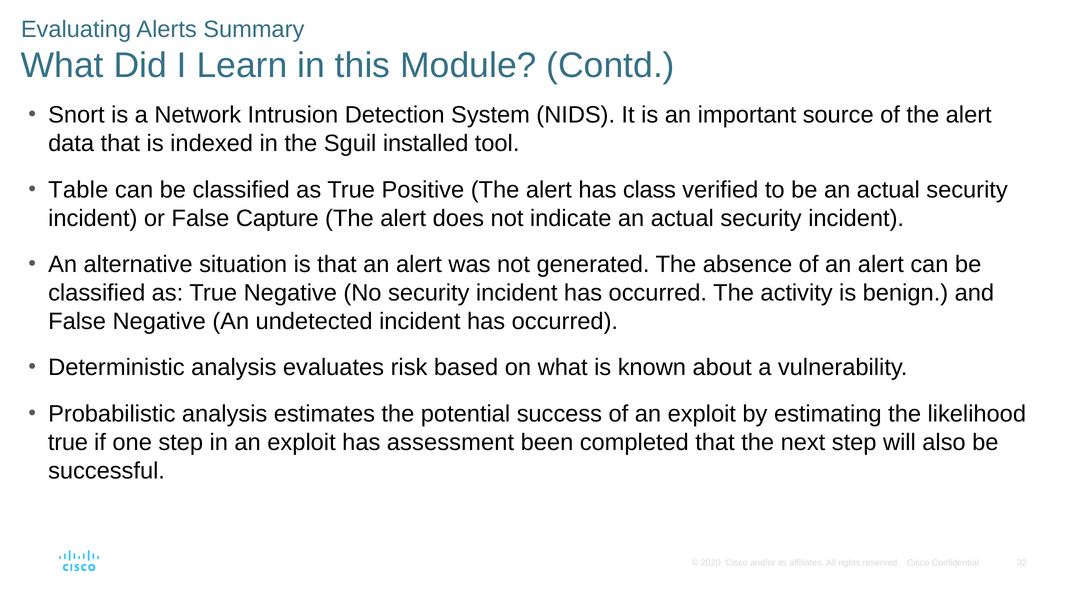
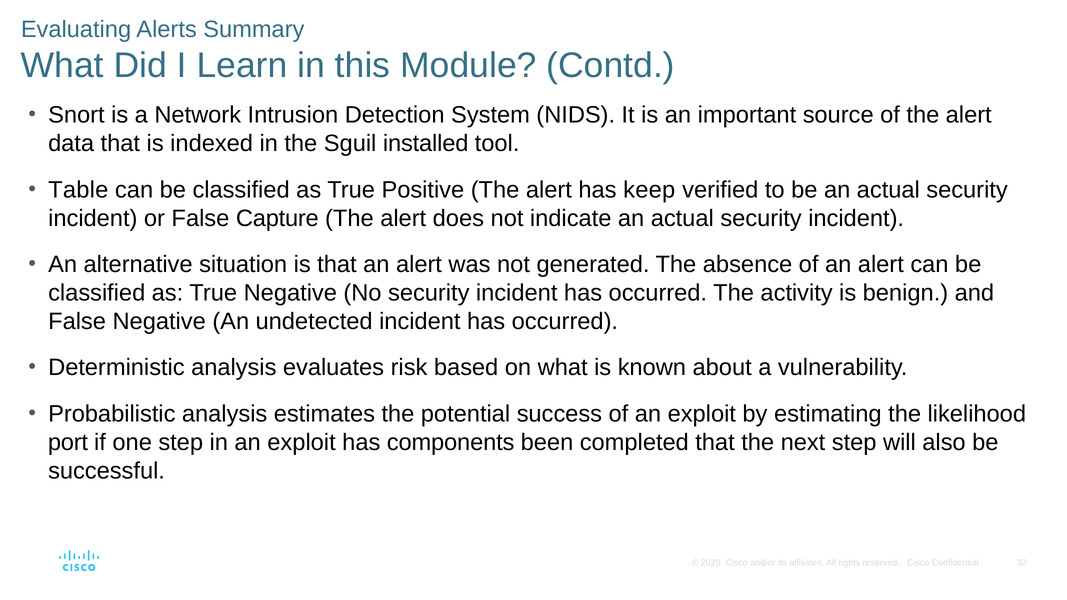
class: class -> keep
true at (68, 442): true -> port
assessment: assessment -> components
